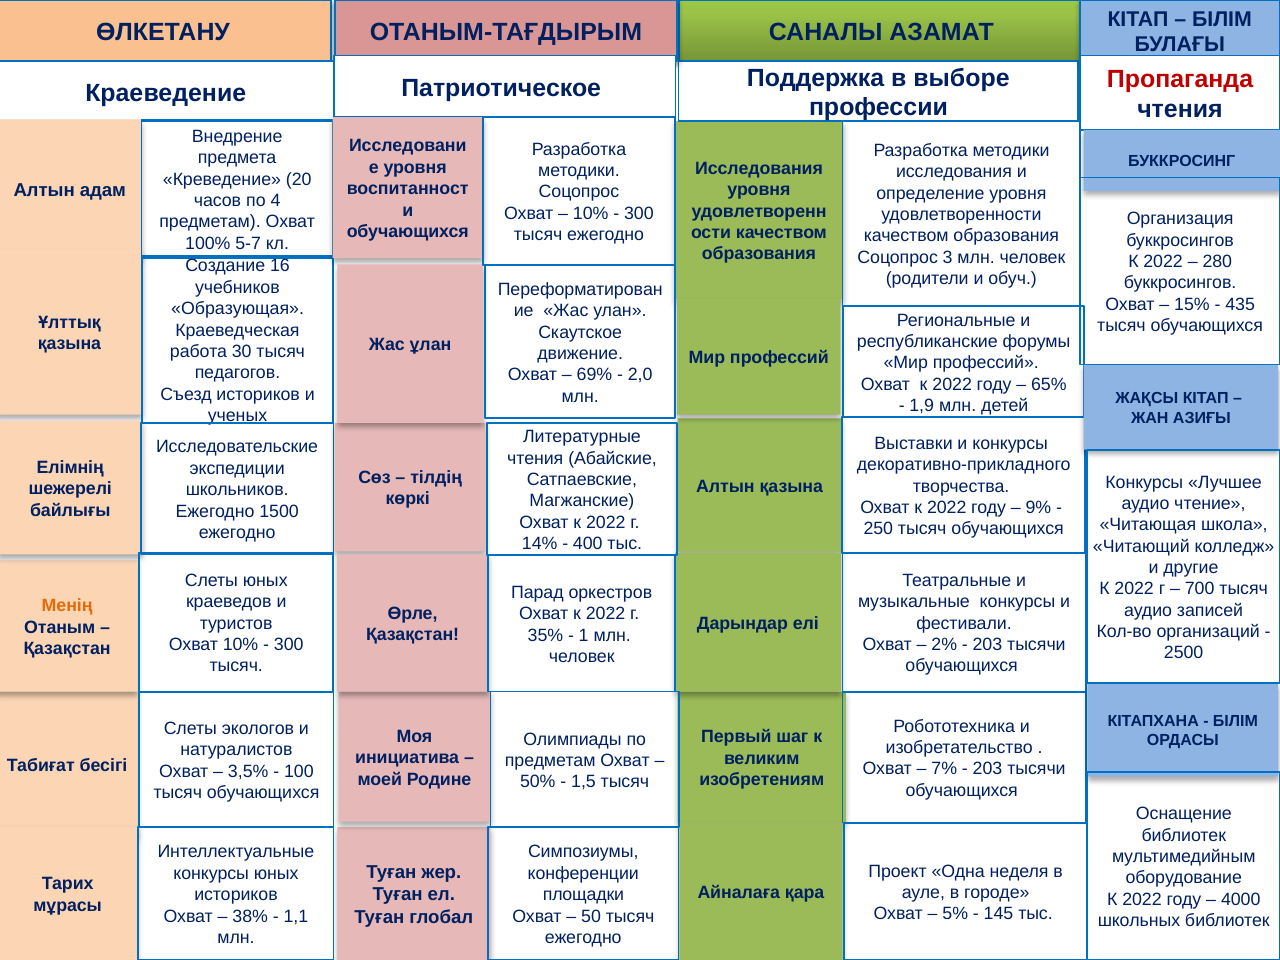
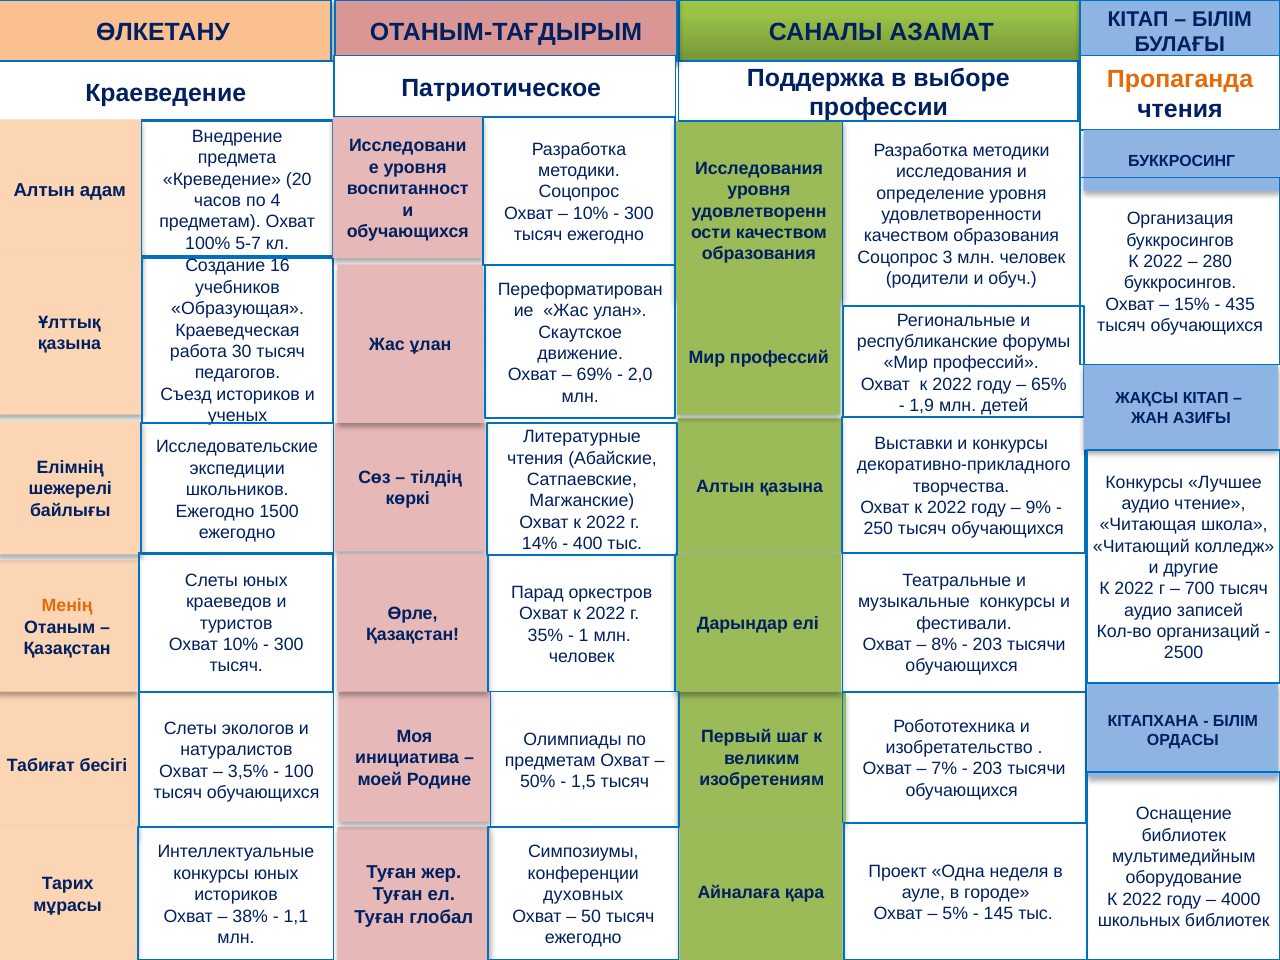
Пропаганда colour: red -> orange
2%: 2% -> 8%
площадки: площадки -> духовных
